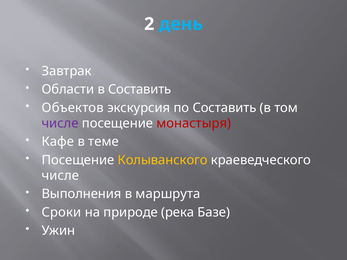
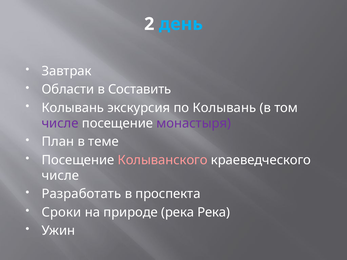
Объектов at (73, 108): Объектов -> Колывань
по Составить: Составить -> Колывань
монастыря colour: red -> purple
Кафе: Кафе -> План
Колыванского colour: yellow -> pink
Выполнения: Выполнения -> Разработать
маршрута: маршрута -> проспекта
река Базе: Базе -> Река
